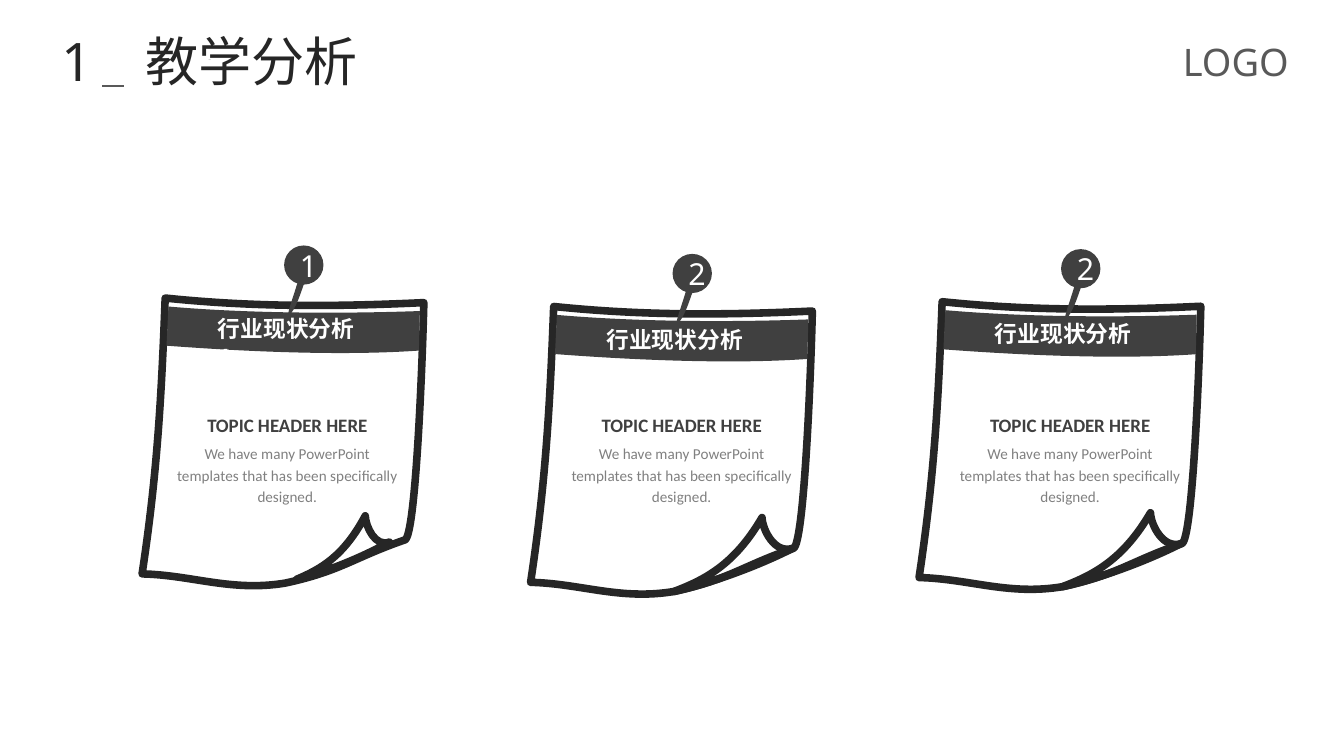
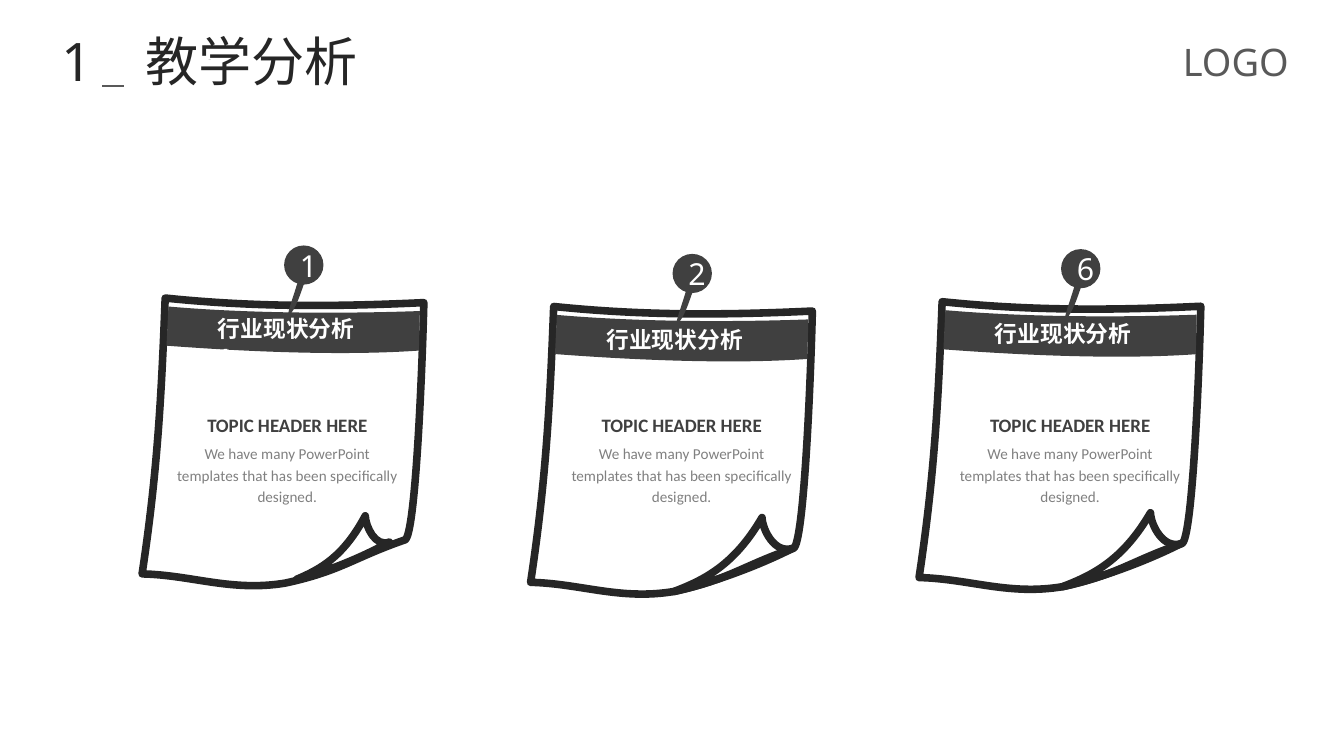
2 2: 2 -> 6
